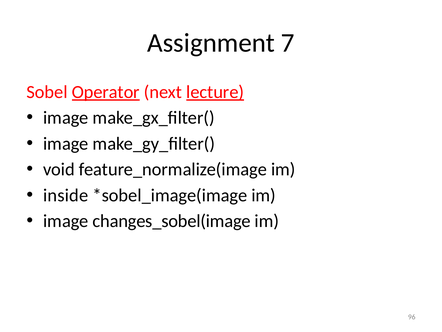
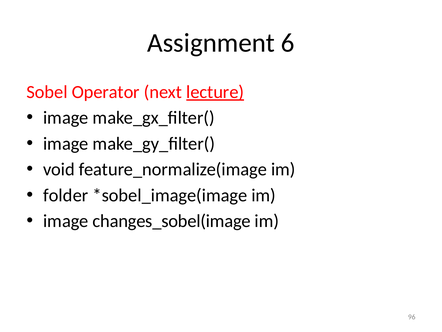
7: 7 -> 6
Operator underline: present -> none
inside: inside -> folder
